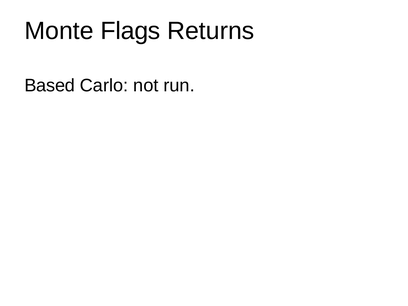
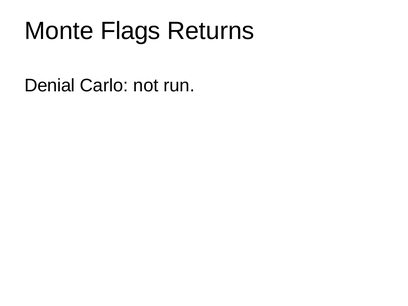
Based: Based -> Denial
